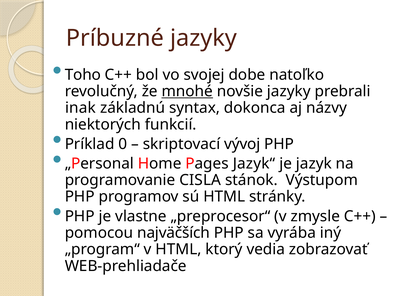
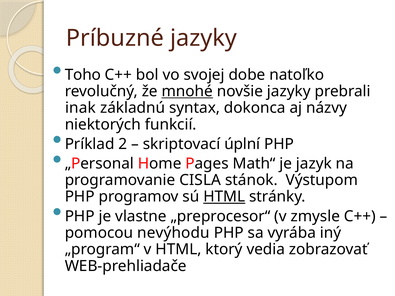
0: 0 -> 2
vývoj: vývoj -> úplní
Jazyk“: Jazyk“ -> Math“
HTML at (224, 197) underline: none -> present
najväčších: najväčších -> nevýhodu
